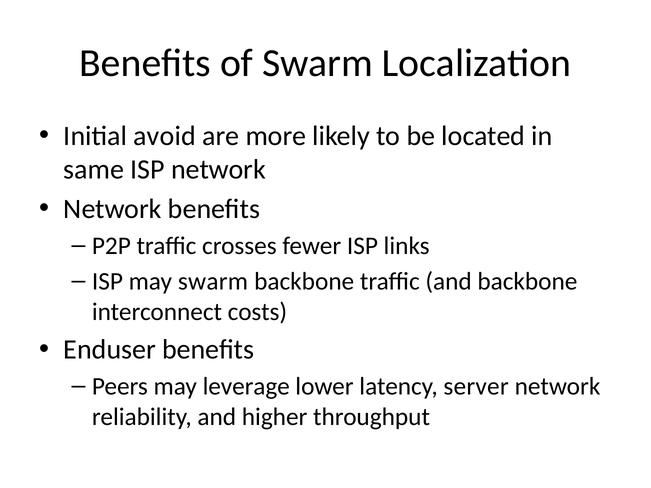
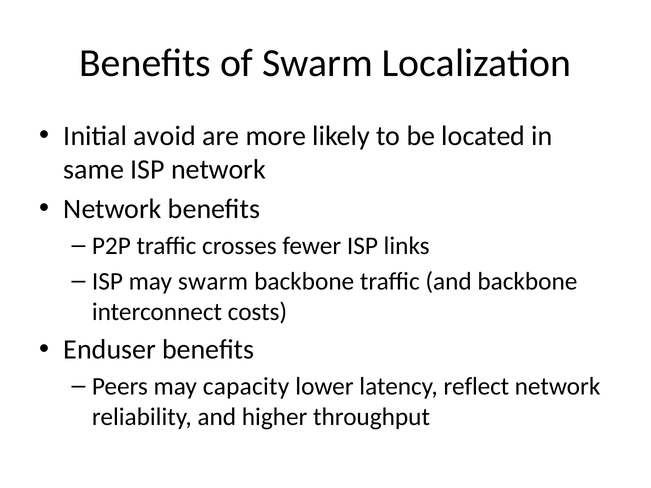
leverage: leverage -> capacity
server: server -> reflect
